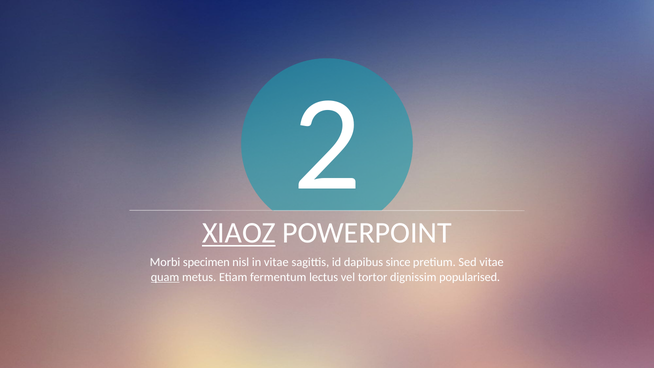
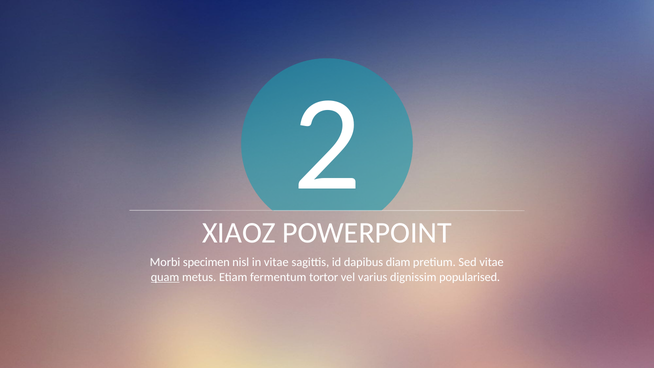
XIAOZ underline: present -> none
since: since -> diam
lectus: lectus -> tortor
tortor: tortor -> varius
